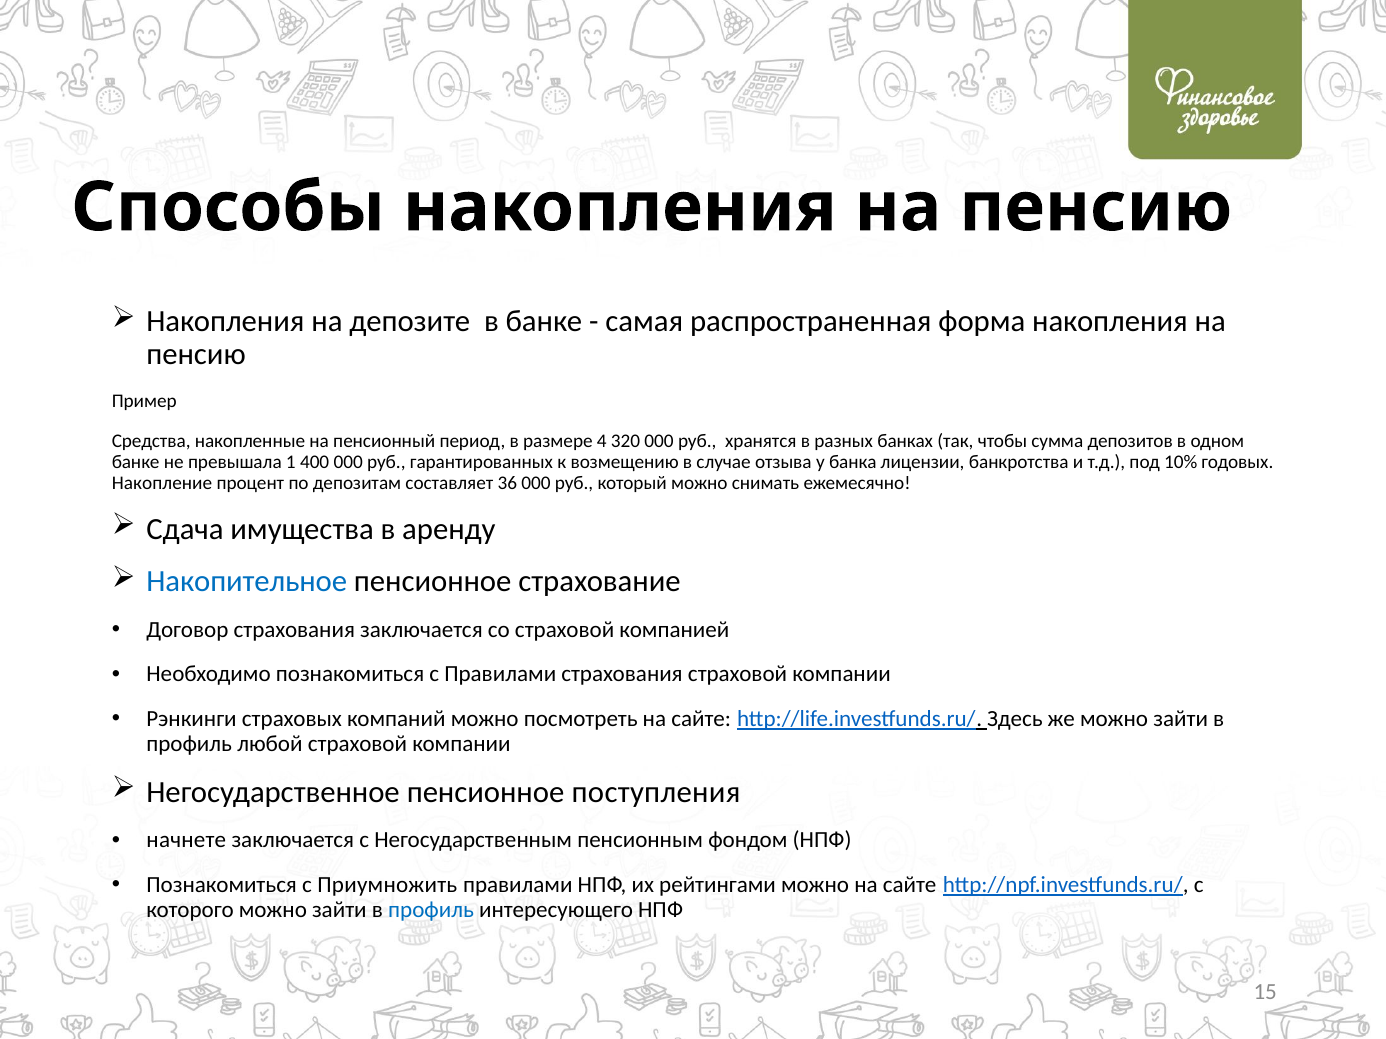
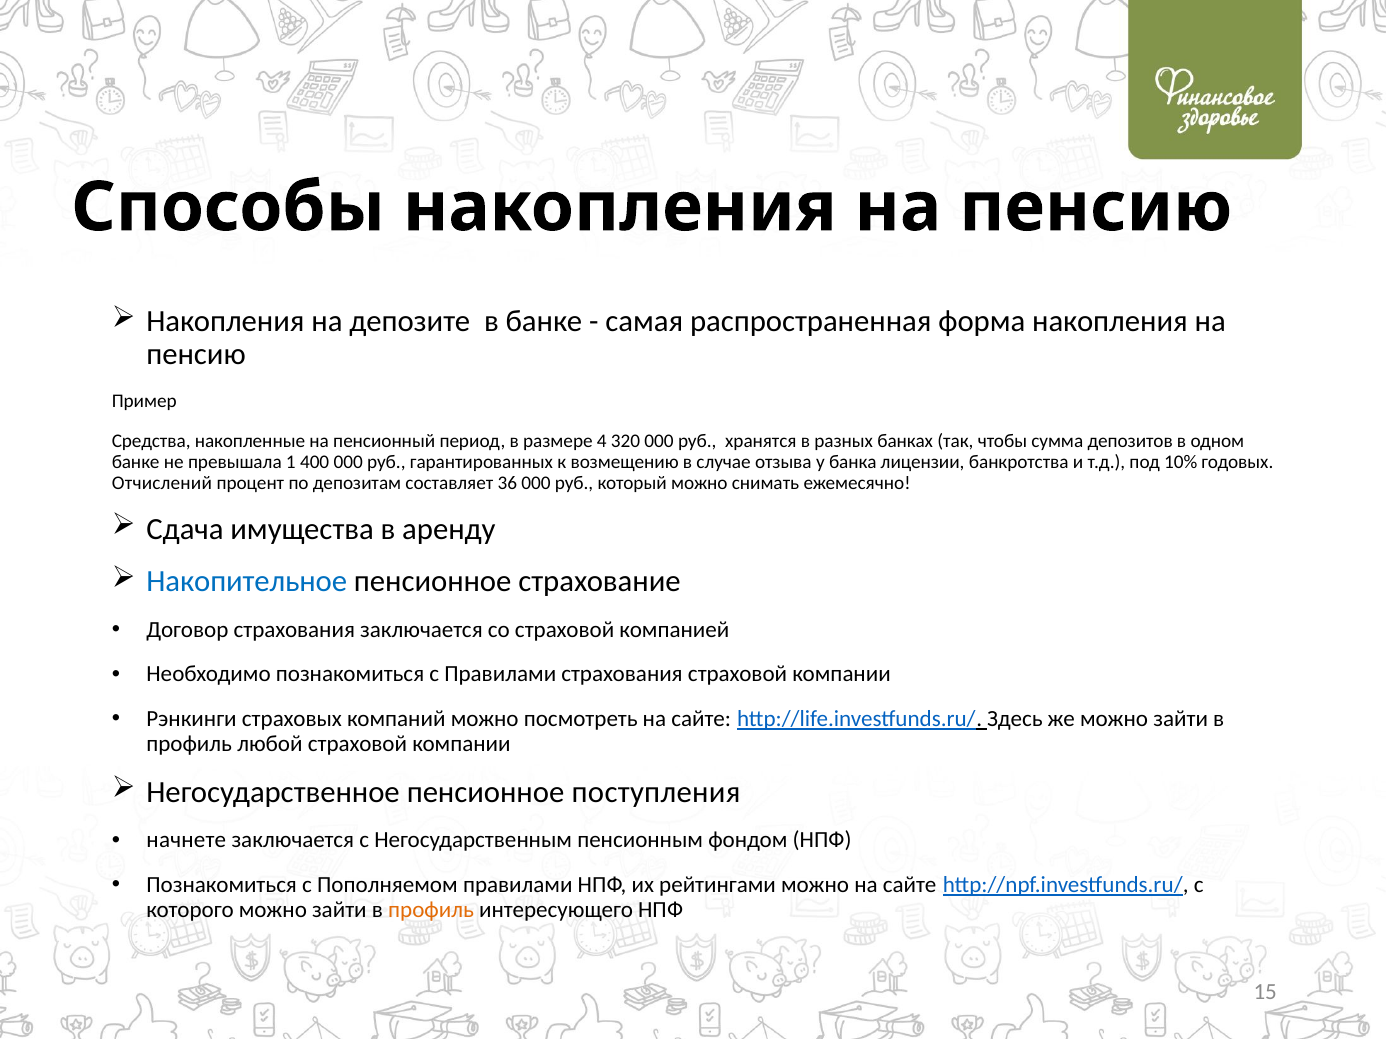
Накопление: Накопление -> Отчислений
Приумножить: Приумножить -> Пополняемом
профиль at (431, 910) colour: blue -> orange
